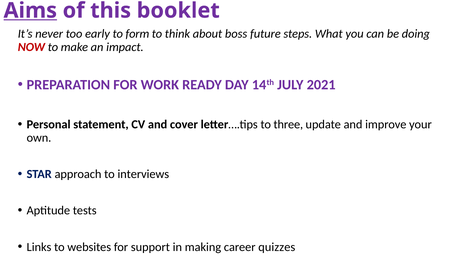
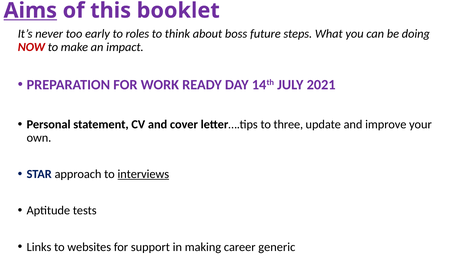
form: form -> roles
interviews underline: none -> present
quizzes: quizzes -> generic
